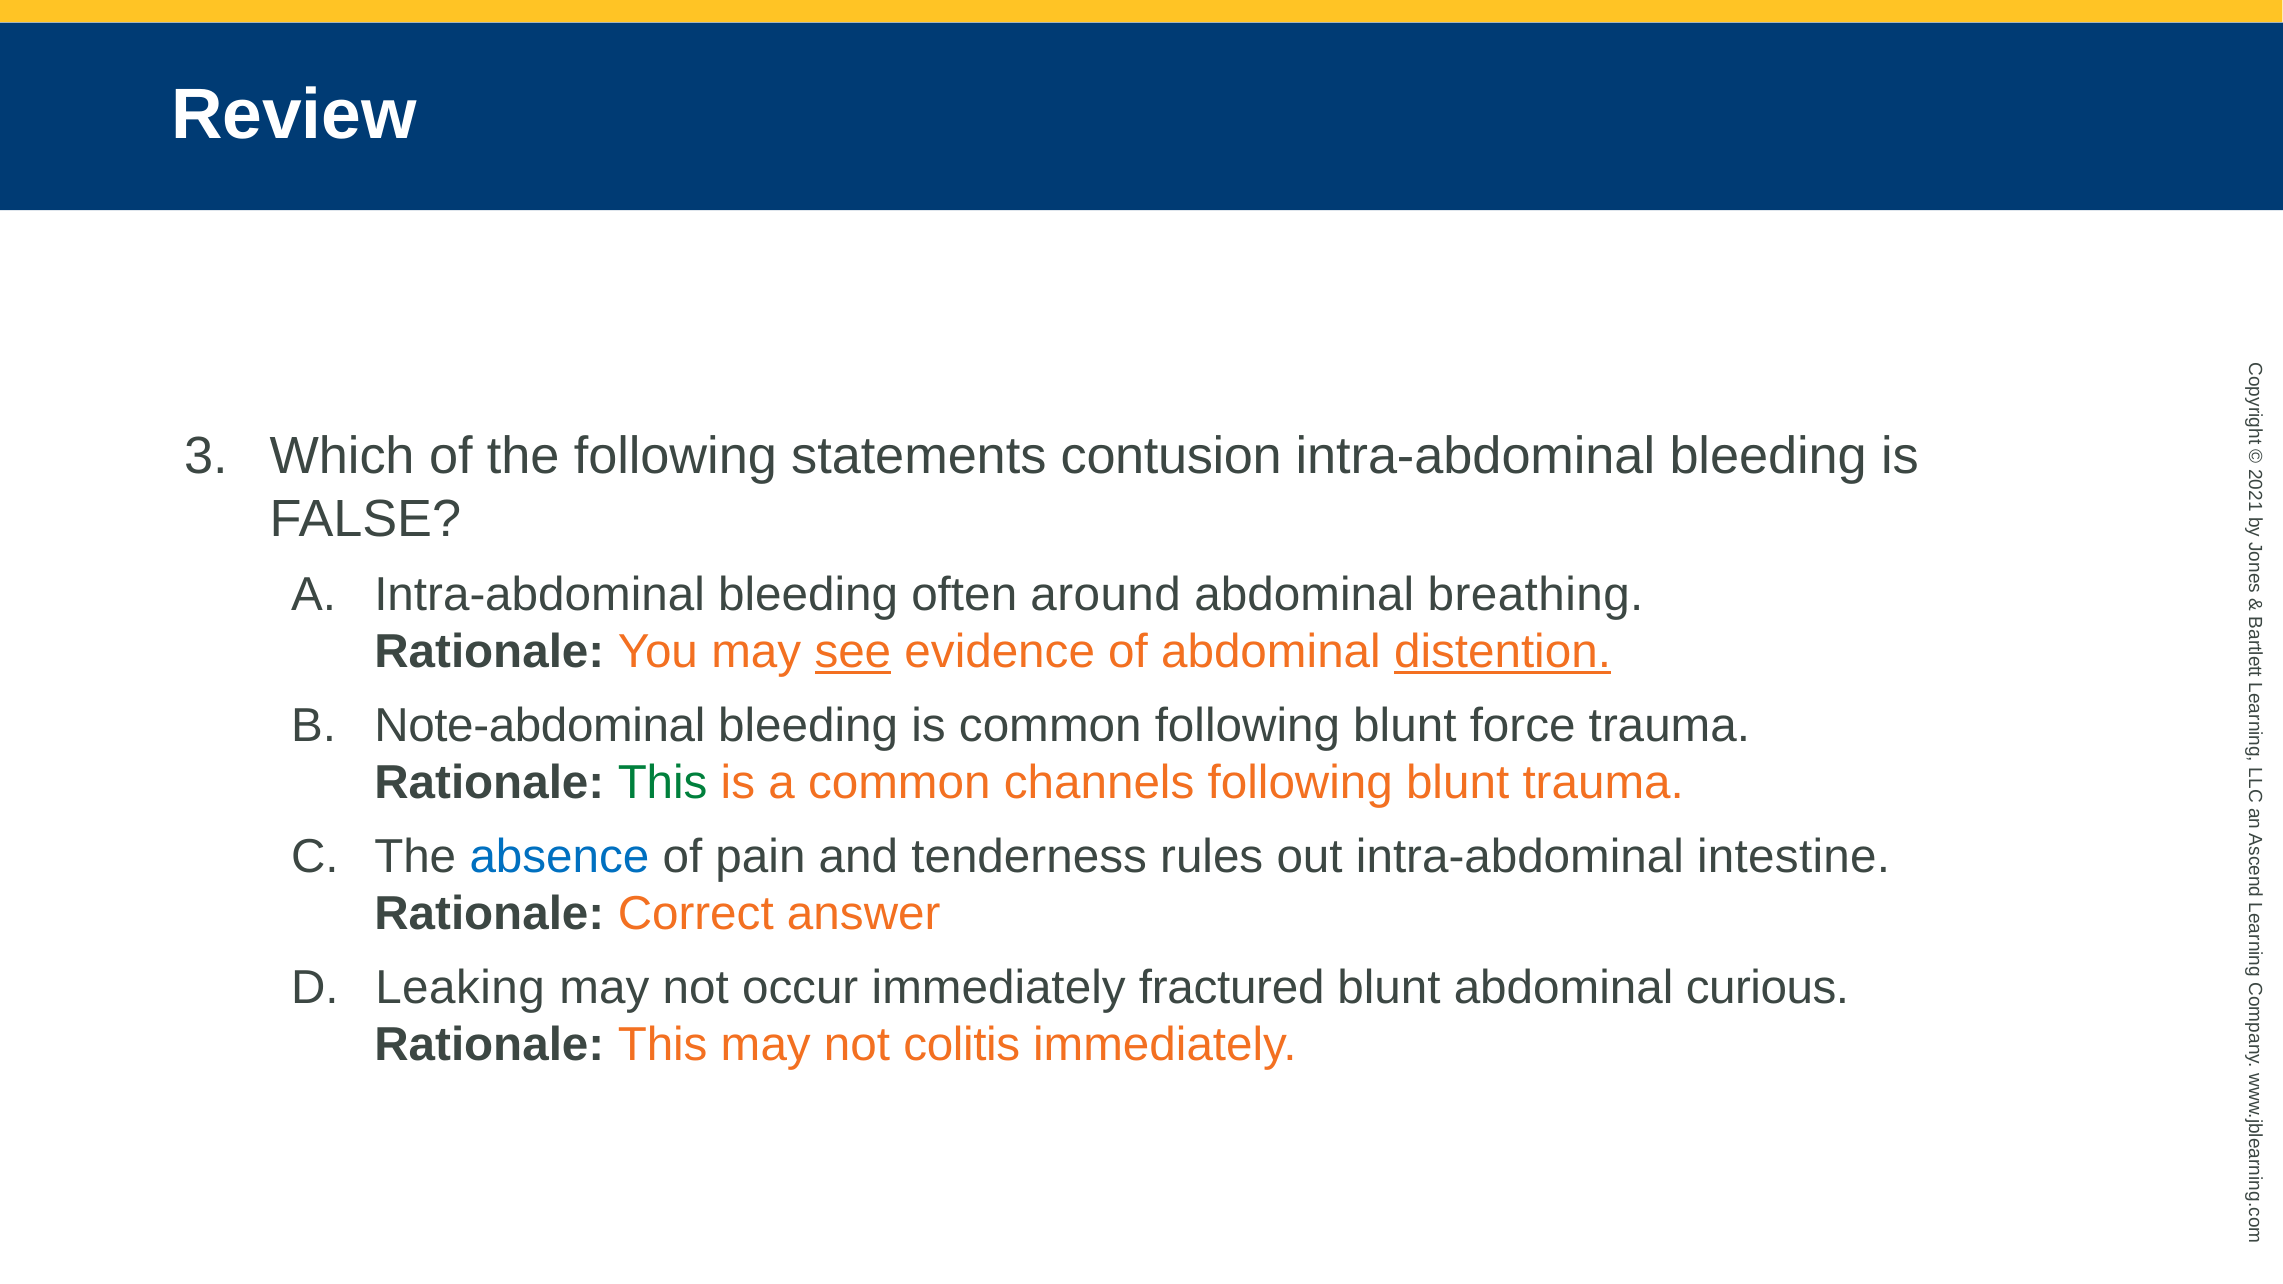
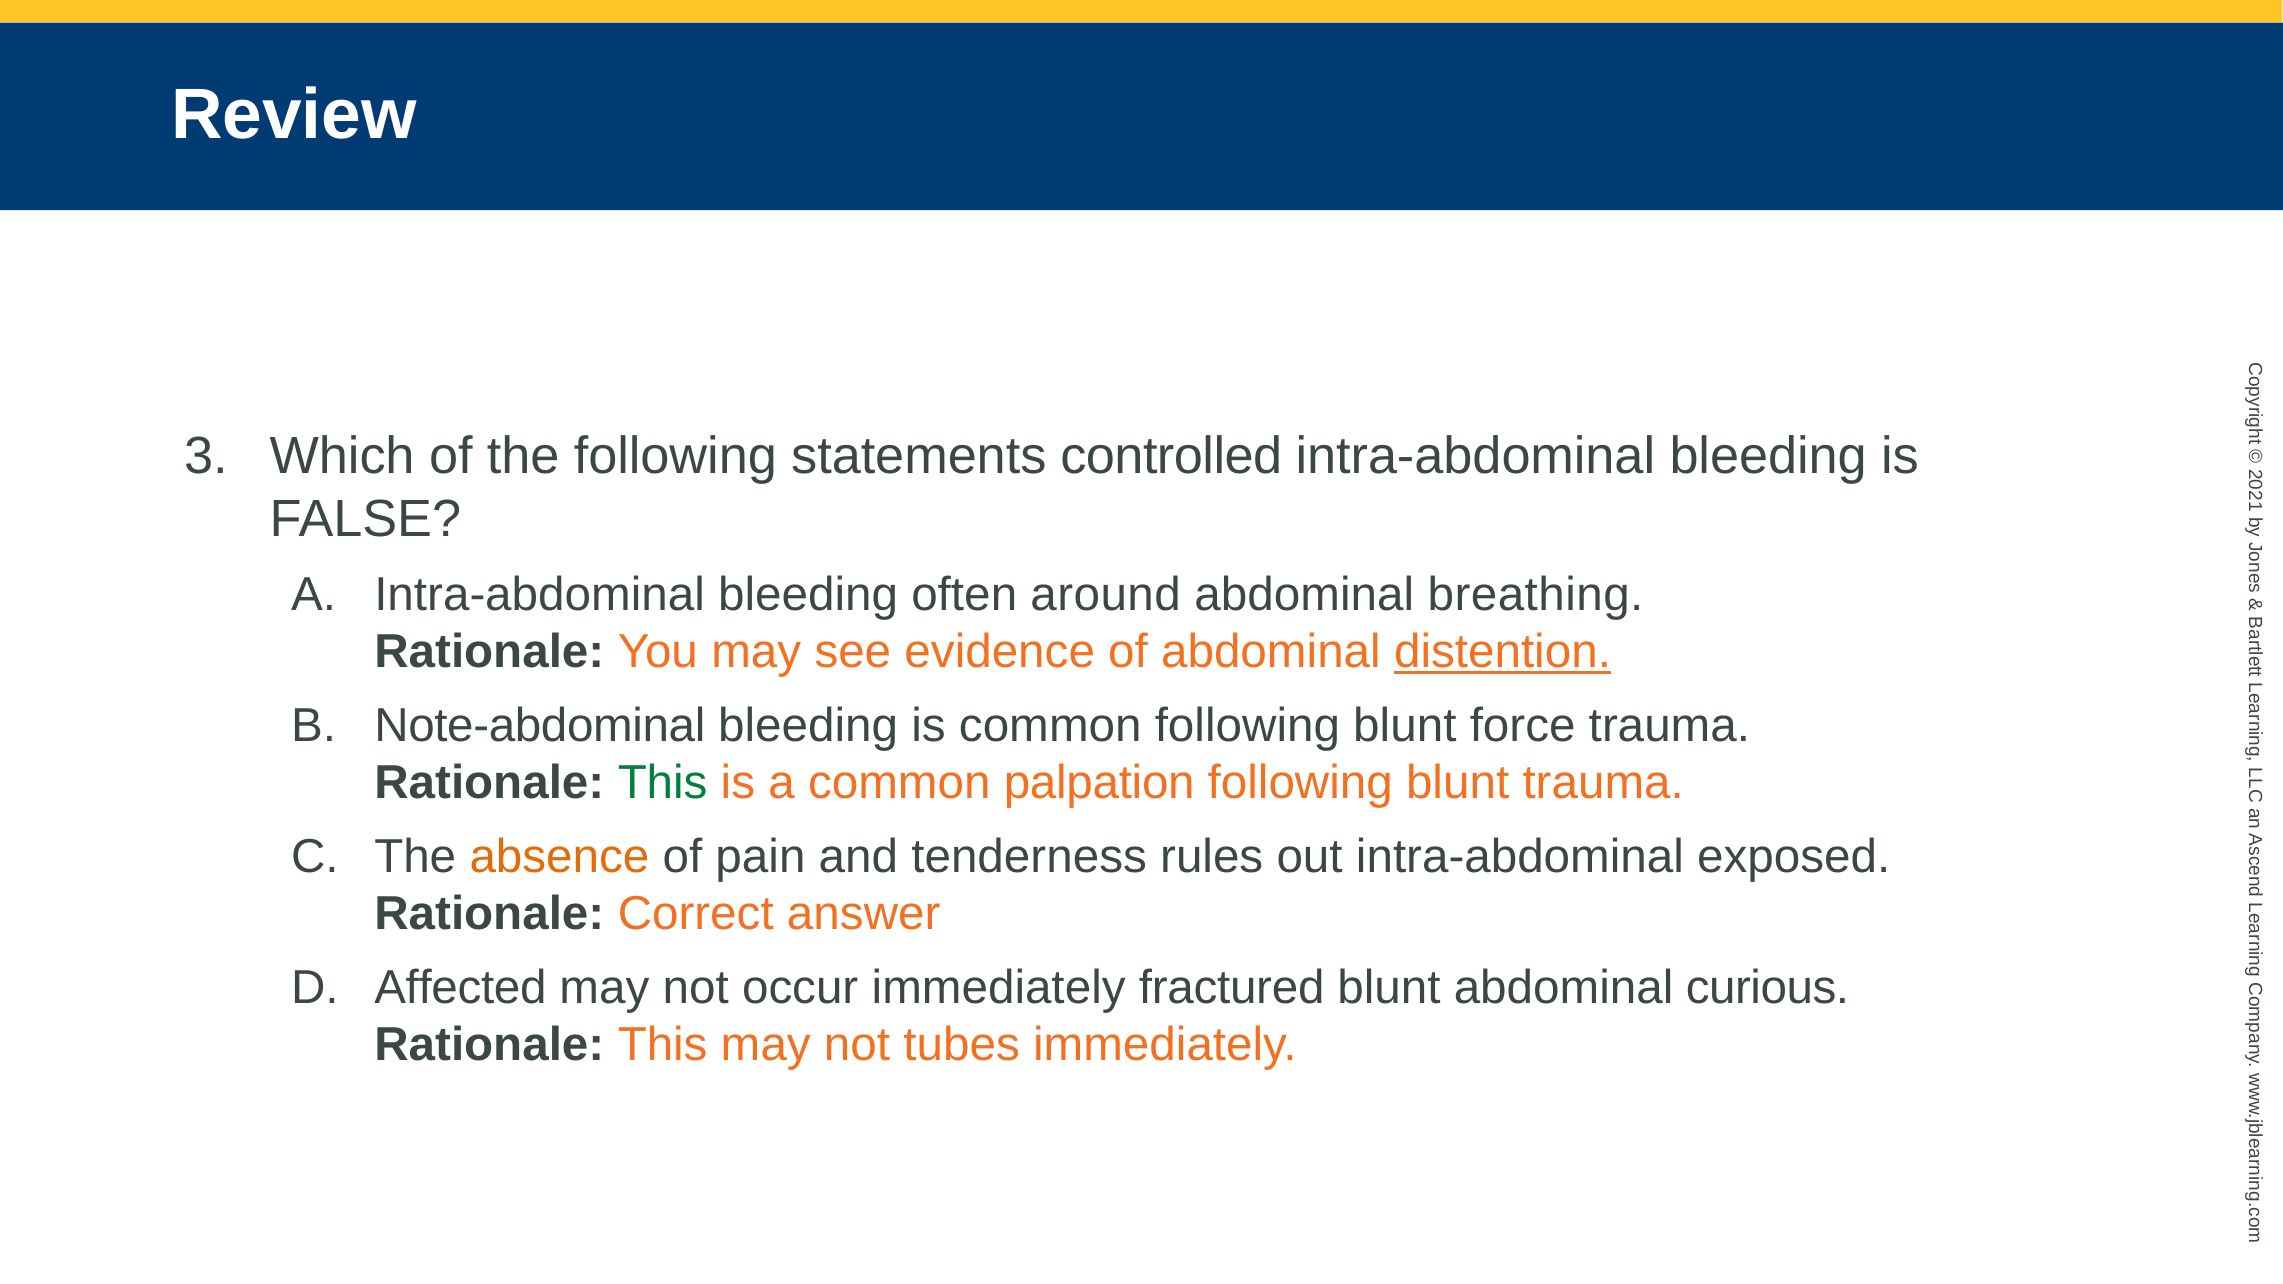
contusion: contusion -> controlled
see underline: present -> none
channels: channels -> palpation
absence colour: blue -> orange
intestine: intestine -> exposed
Leaking: Leaking -> Affected
colitis: colitis -> tubes
